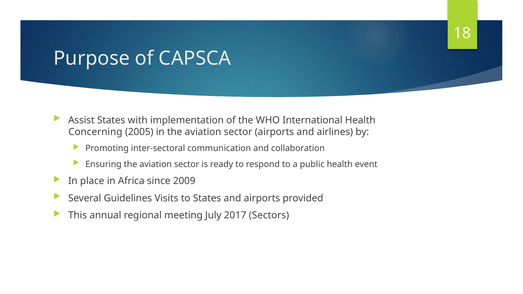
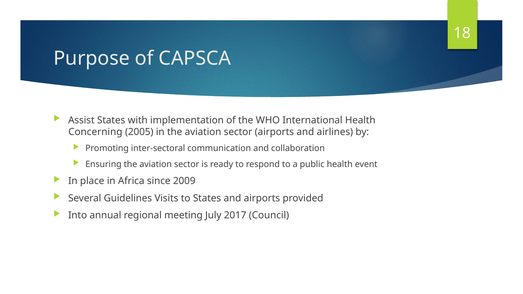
This: This -> Into
Sectors: Sectors -> Council
